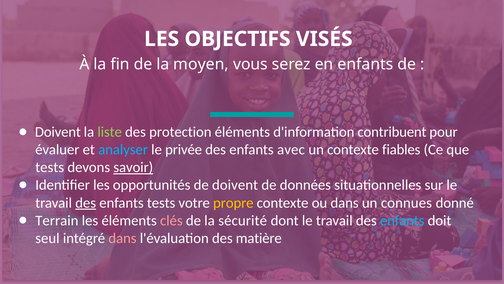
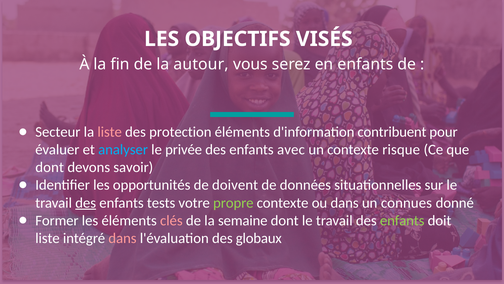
moyen: moyen -> autour
Doivent at (58, 132): Doivent -> Secteur
liste at (110, 132) colour: light green -> pink
fiables: fiables -> risque
tests at (50, 167): tests -> dont
savoir underline: present -> none
propre colour: yellow -> light green
Terrain: Terrain -> Former
sécurité: sécurité -> semaine
enfants at (402, 220) colour: light blue -> light green
seul at (47, 238): seul -> liste
matière: matière -> globaux
